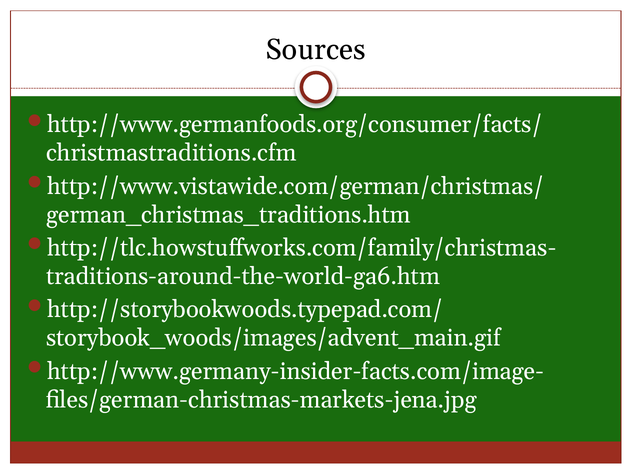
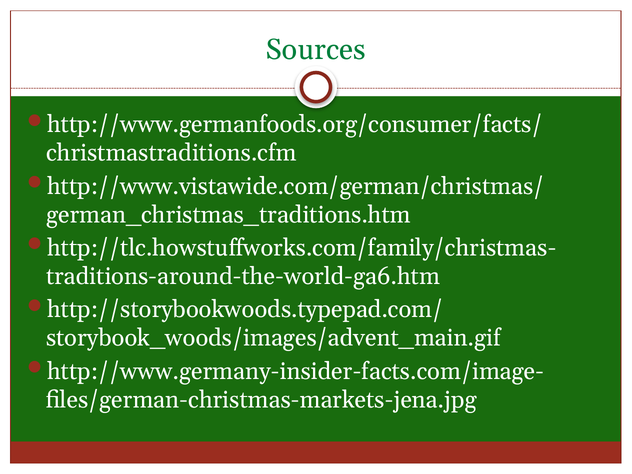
Sources colour: black -> green
